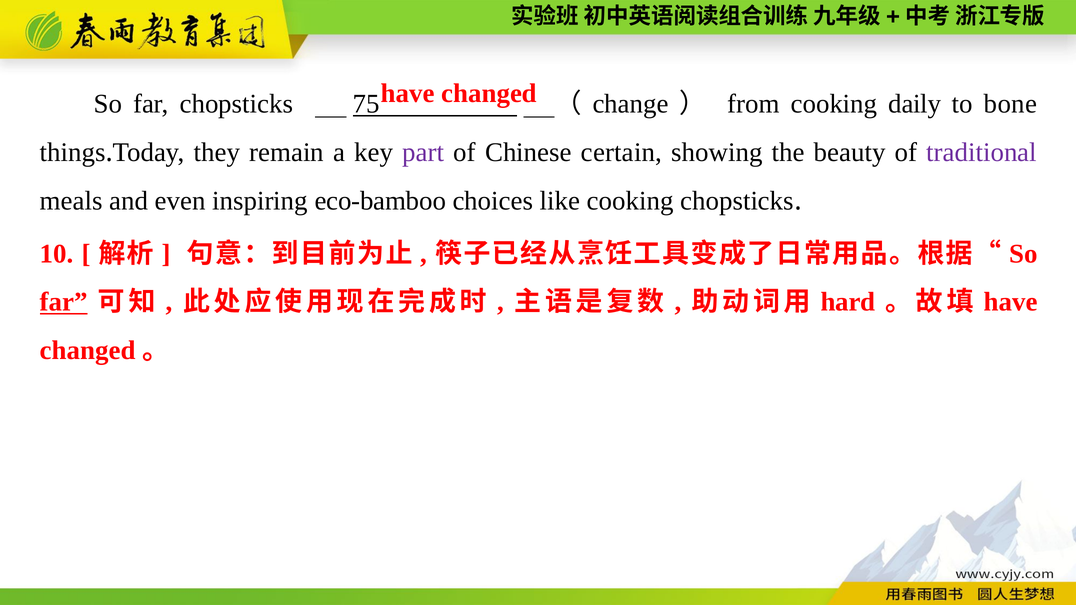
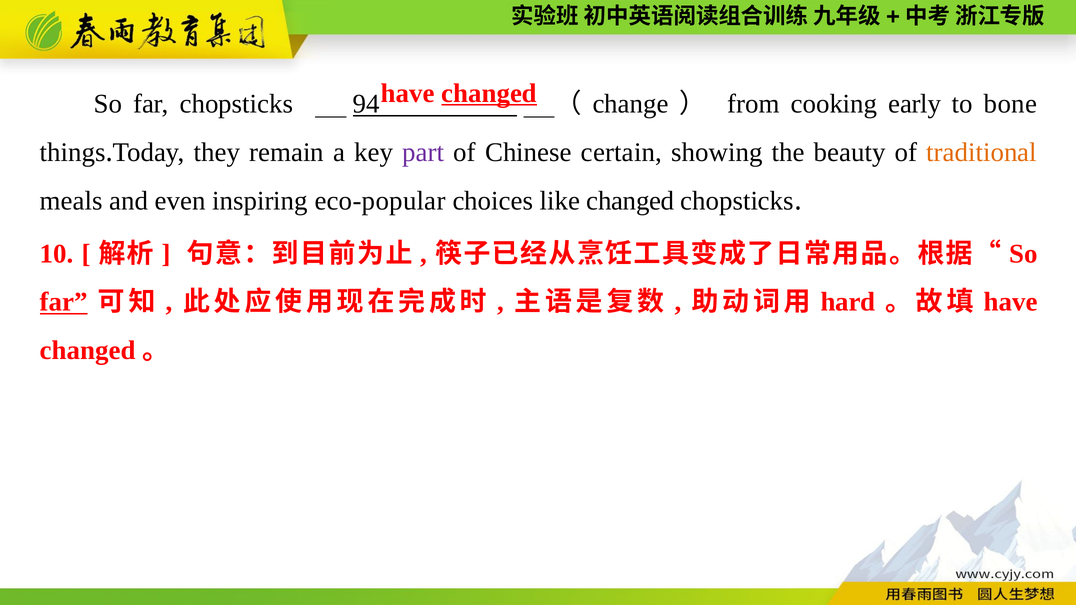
changed at (489, 93) underline: none -> present
75: 75 -> 94
daily: daily -> early
traditional colour: purple -> orange
eco-bamboo: eco-bamboo -> eco-popular
like cooking: cooking -> changed
